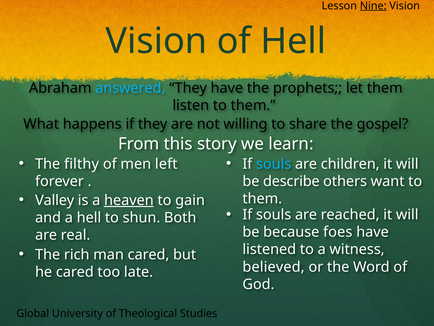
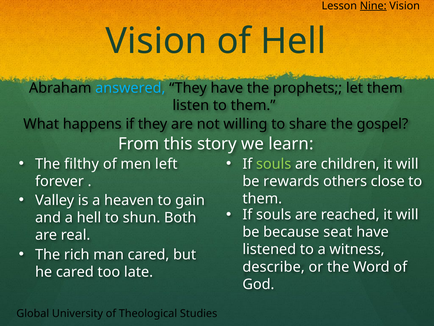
souls at (274, 164) colour: light blue -> light green
describe: describe -> rewards
want: want -> close
heaven underline: present -> none
foes: foes -> seat
believed: believed -> describe
